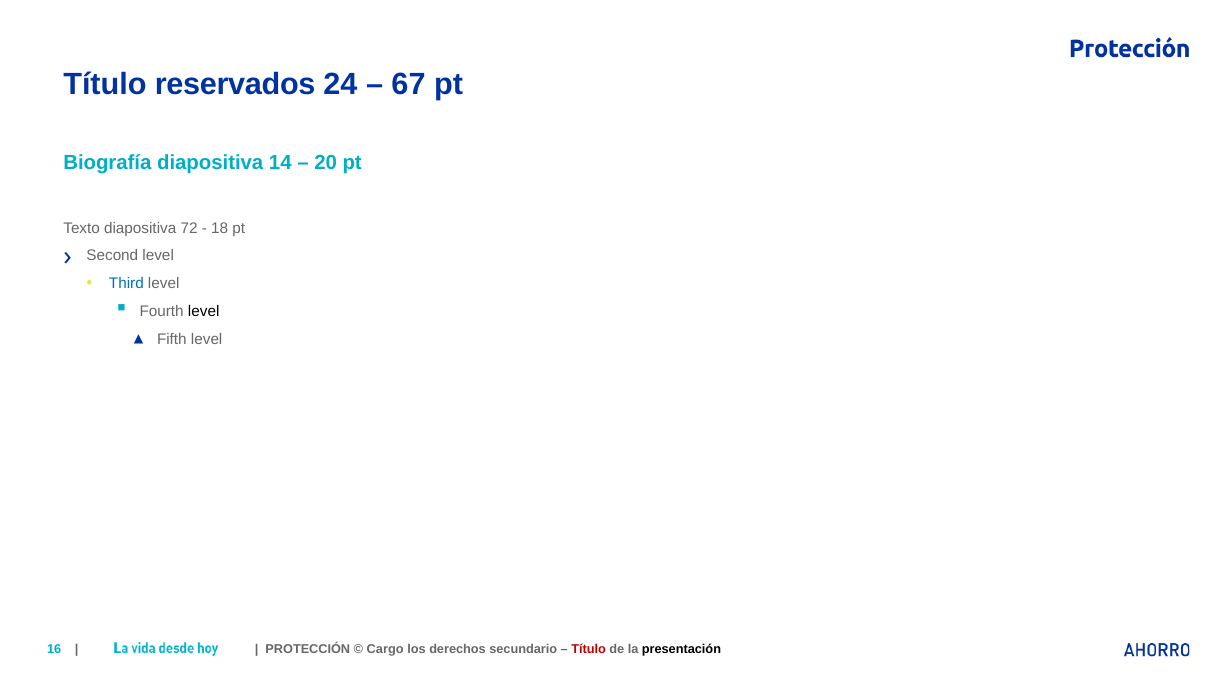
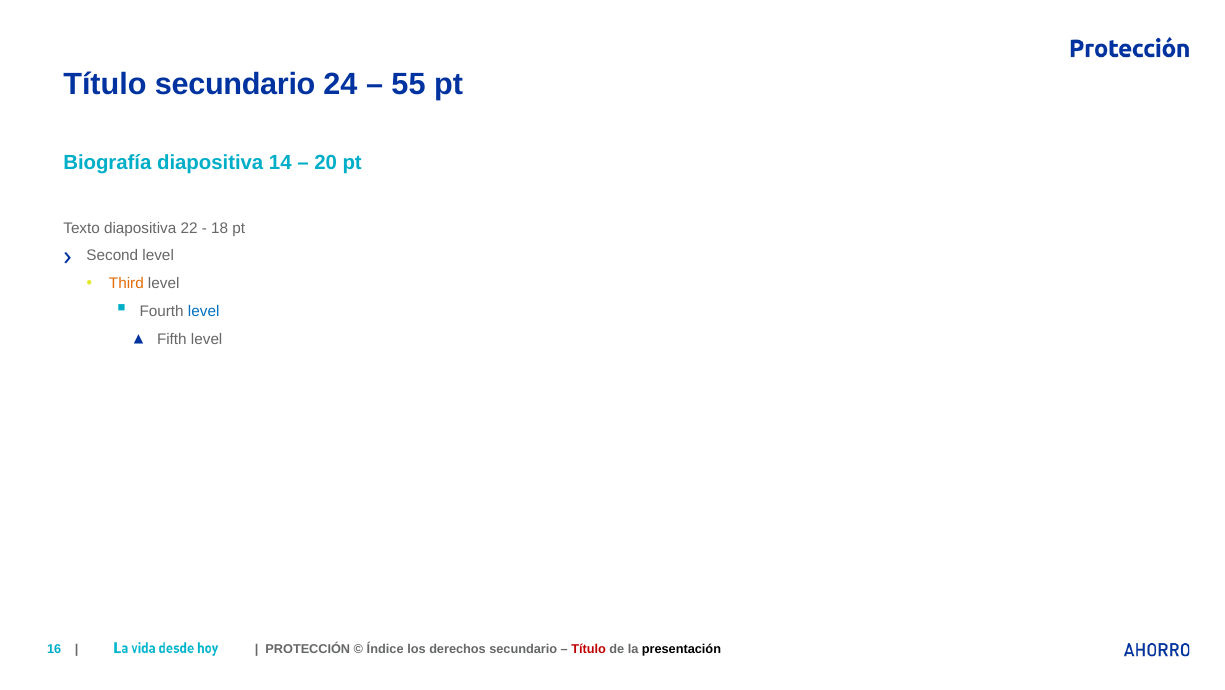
Título reservados: reservados -> secundario
67: 67 -> 55
72: 72 -> 22
Third colour: blue -> orange
level at (204, 311) colour: black -> blue
Cargo: Cargo -> Índice
